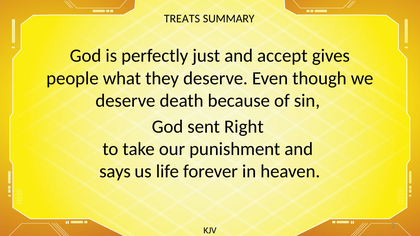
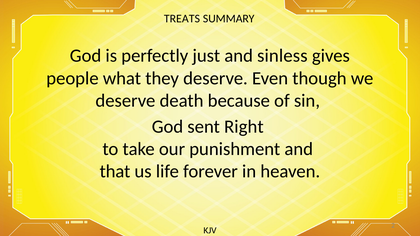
accept: accept -> sinless
says: says -> that
